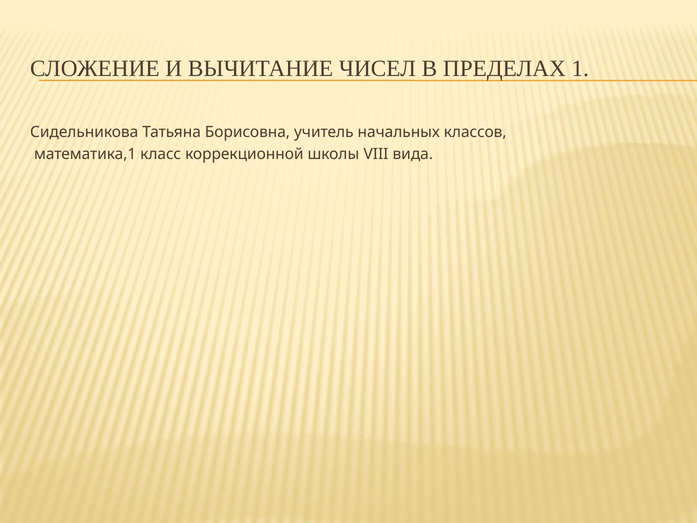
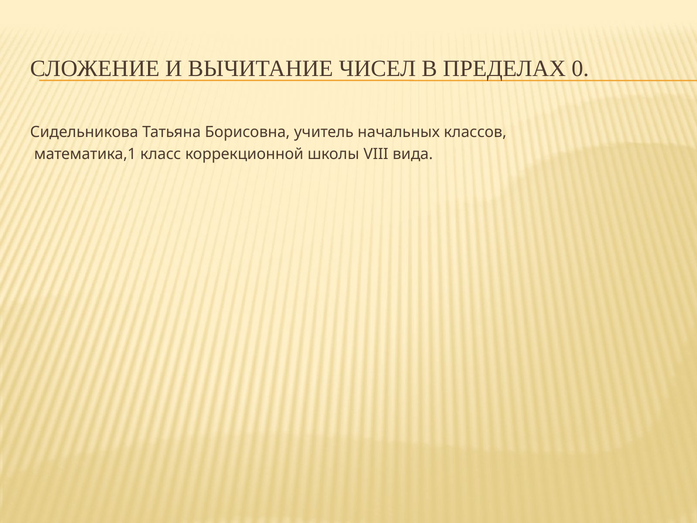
1: 1 -> 0
